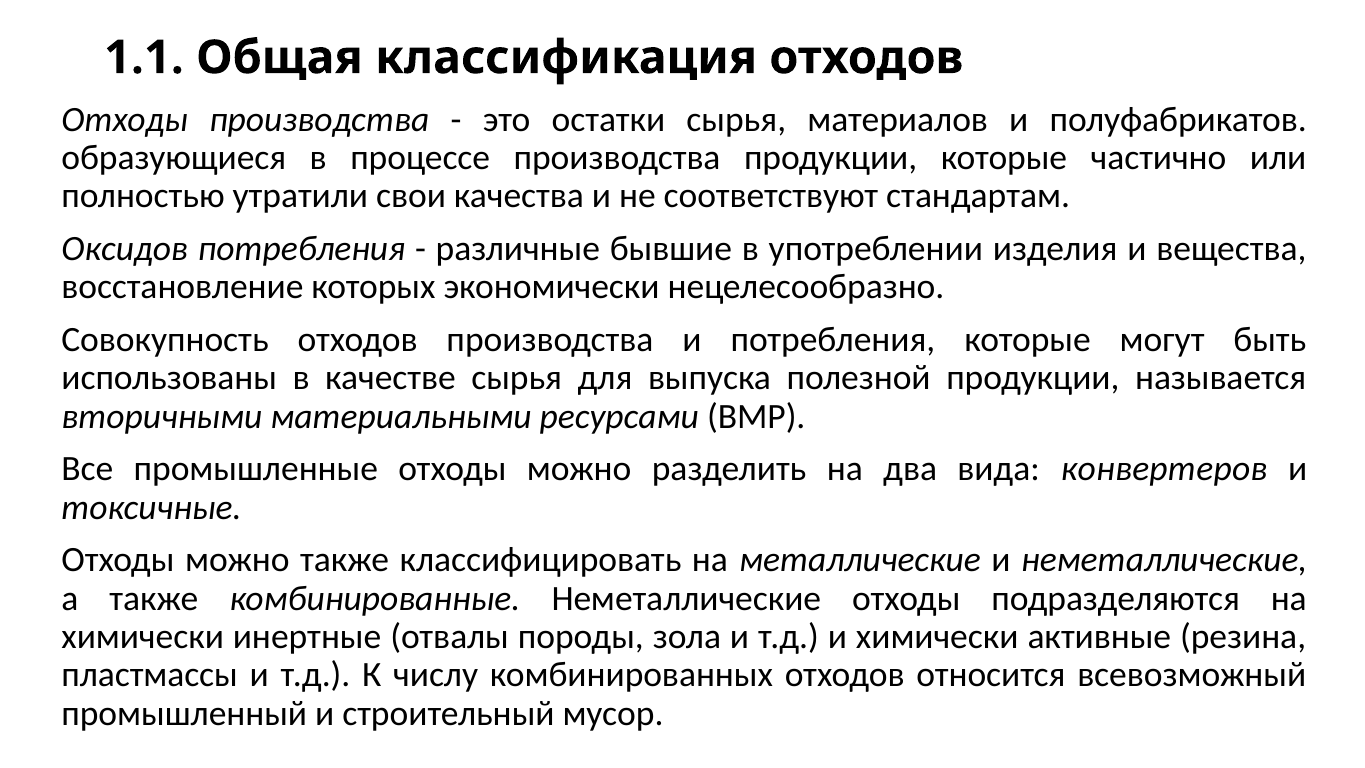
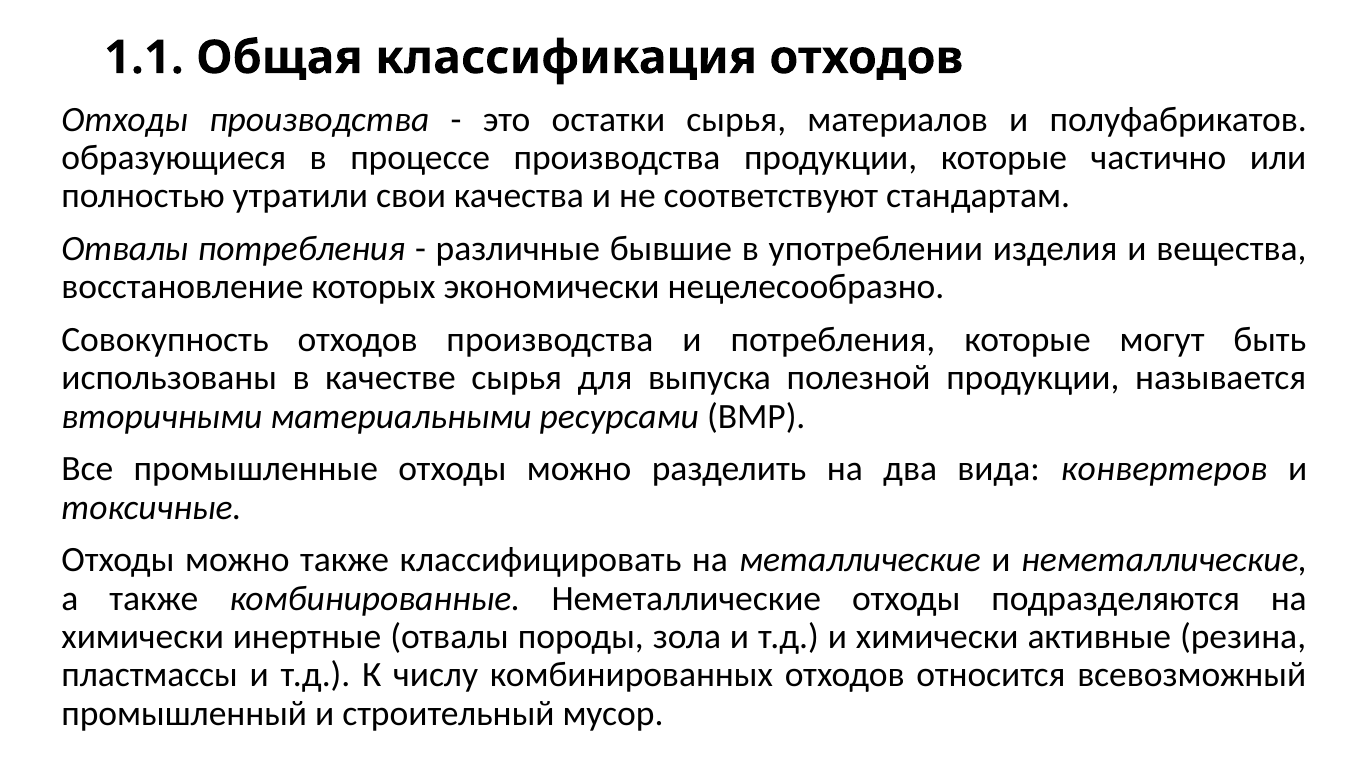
Оксидов at (125, 249): Оксидов -> Отвалы
